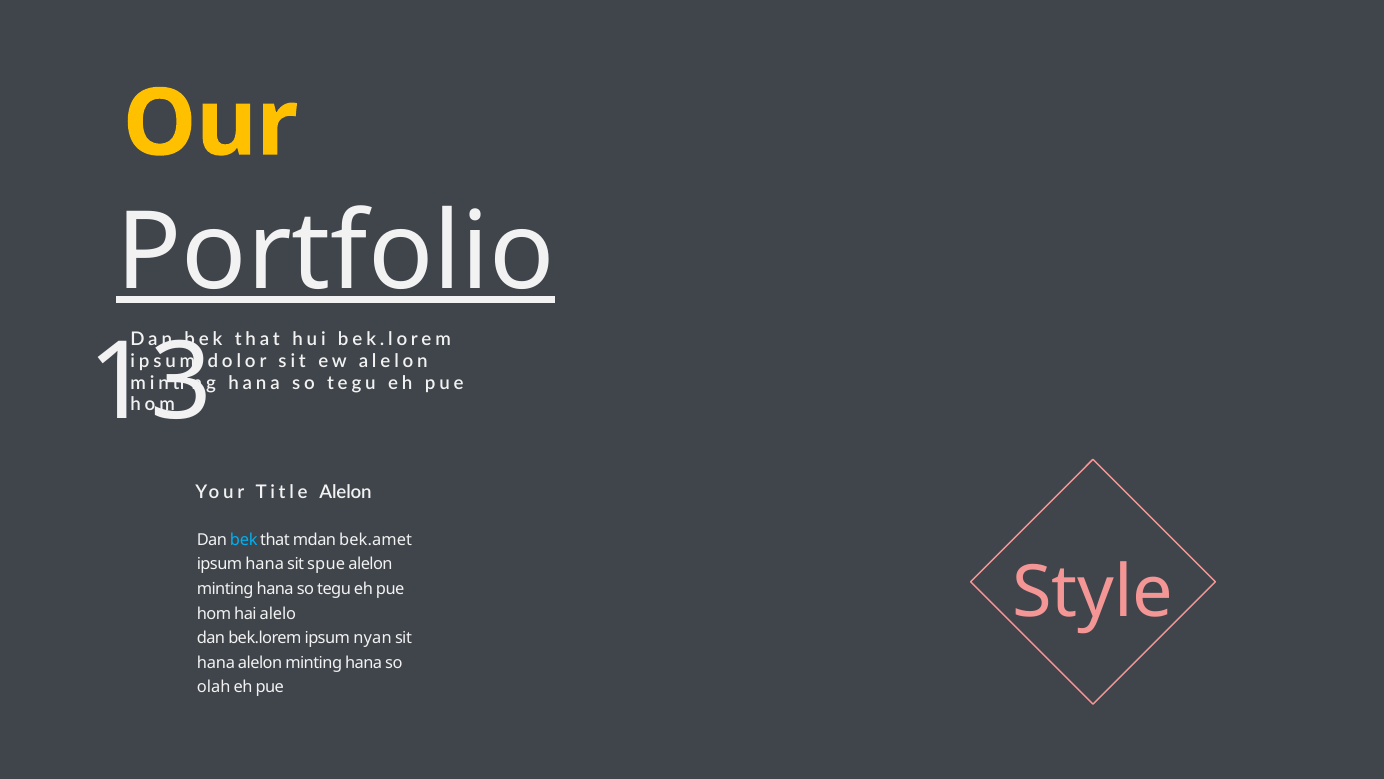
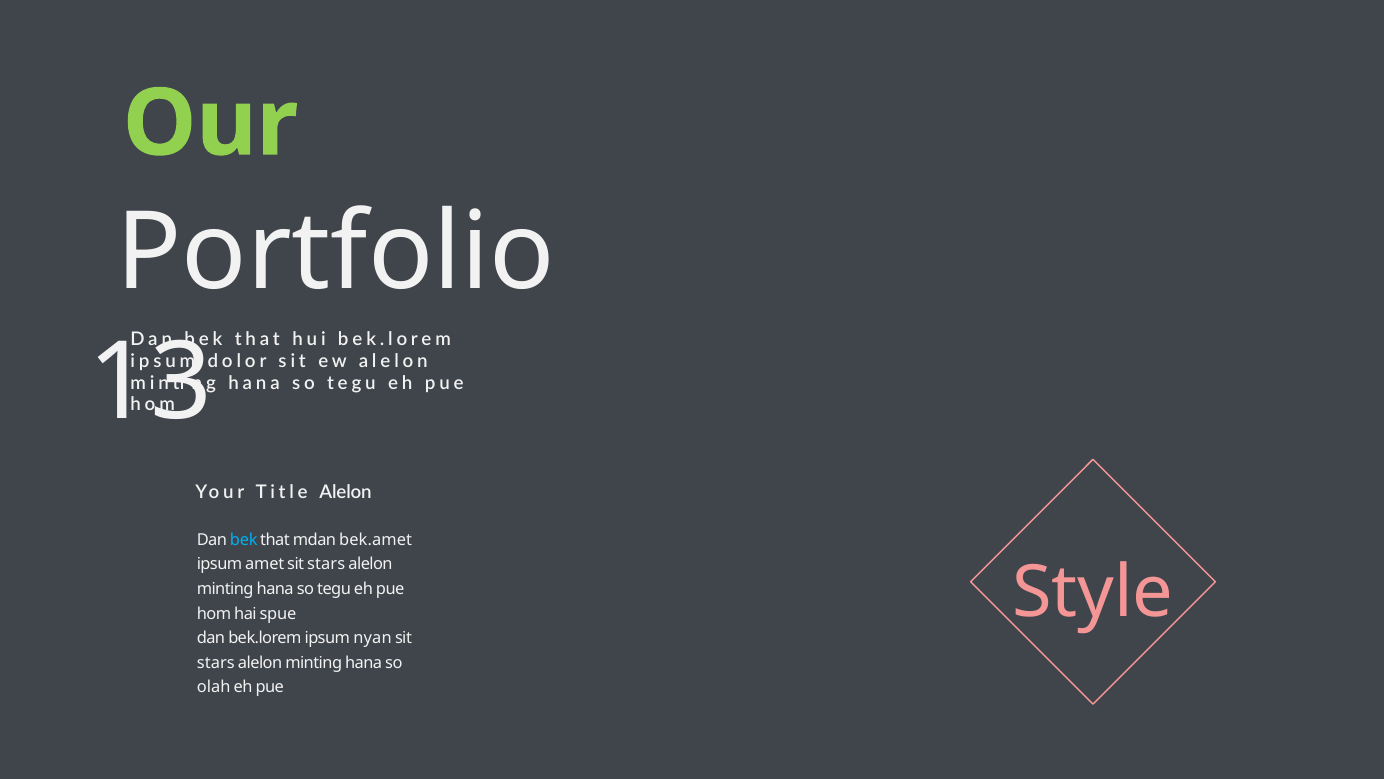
Our colour: yellow -> light green
Portfolio underline: present -> none
ipsum hana: hana -> amet
spue at (326, 564): spue -> stars
alelo: alelo -> spue
hana at (216, 662): hana -> stars
